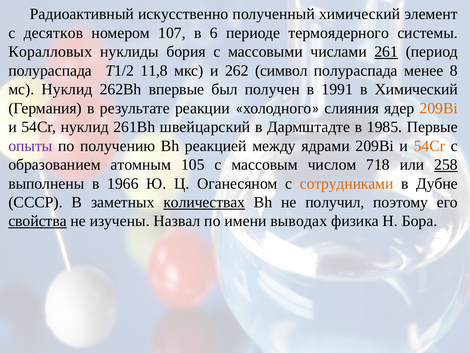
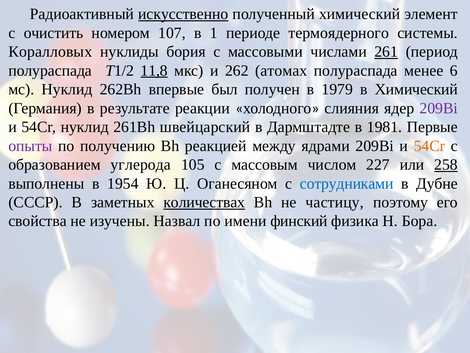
искусственно underline: none -> present
десятков: десятков -> очистить
6: 6 -> 1
11,8 underline: none -> present
символ: символ -> атомах
8: 8 -> 6
1991: 1991 -> 1979
209Bi at (439, 108) colour: orange -> purple
1985: 1985 -> 1981
атомным: атомным -> углерода
718: 718 -> 227
1966: 1966 -> 1954
сотрудниками colour: orange -> blue
получил: получил -> частицу
свойства underline: present -> none
выводах: выводах -> финский
